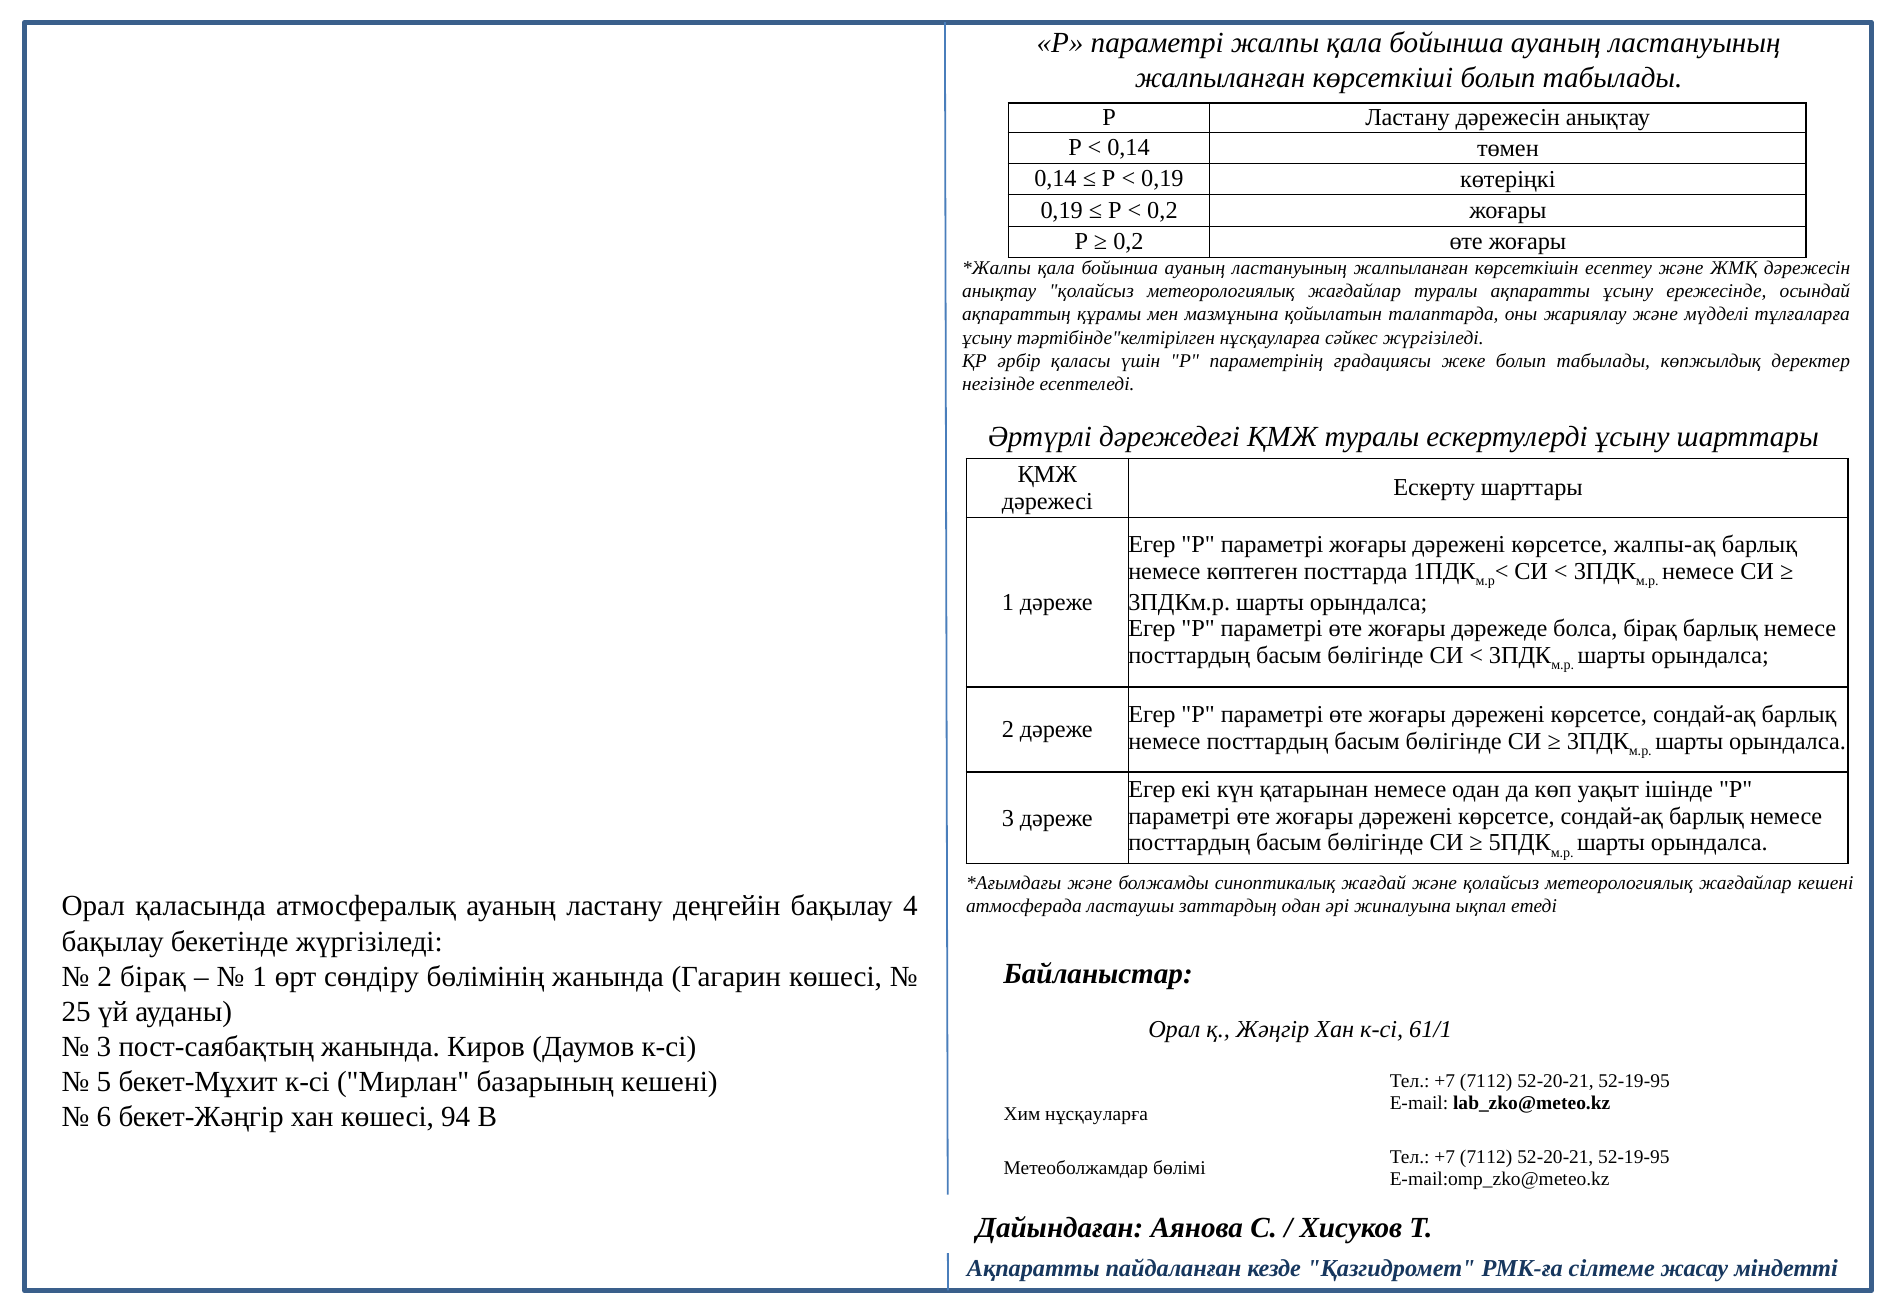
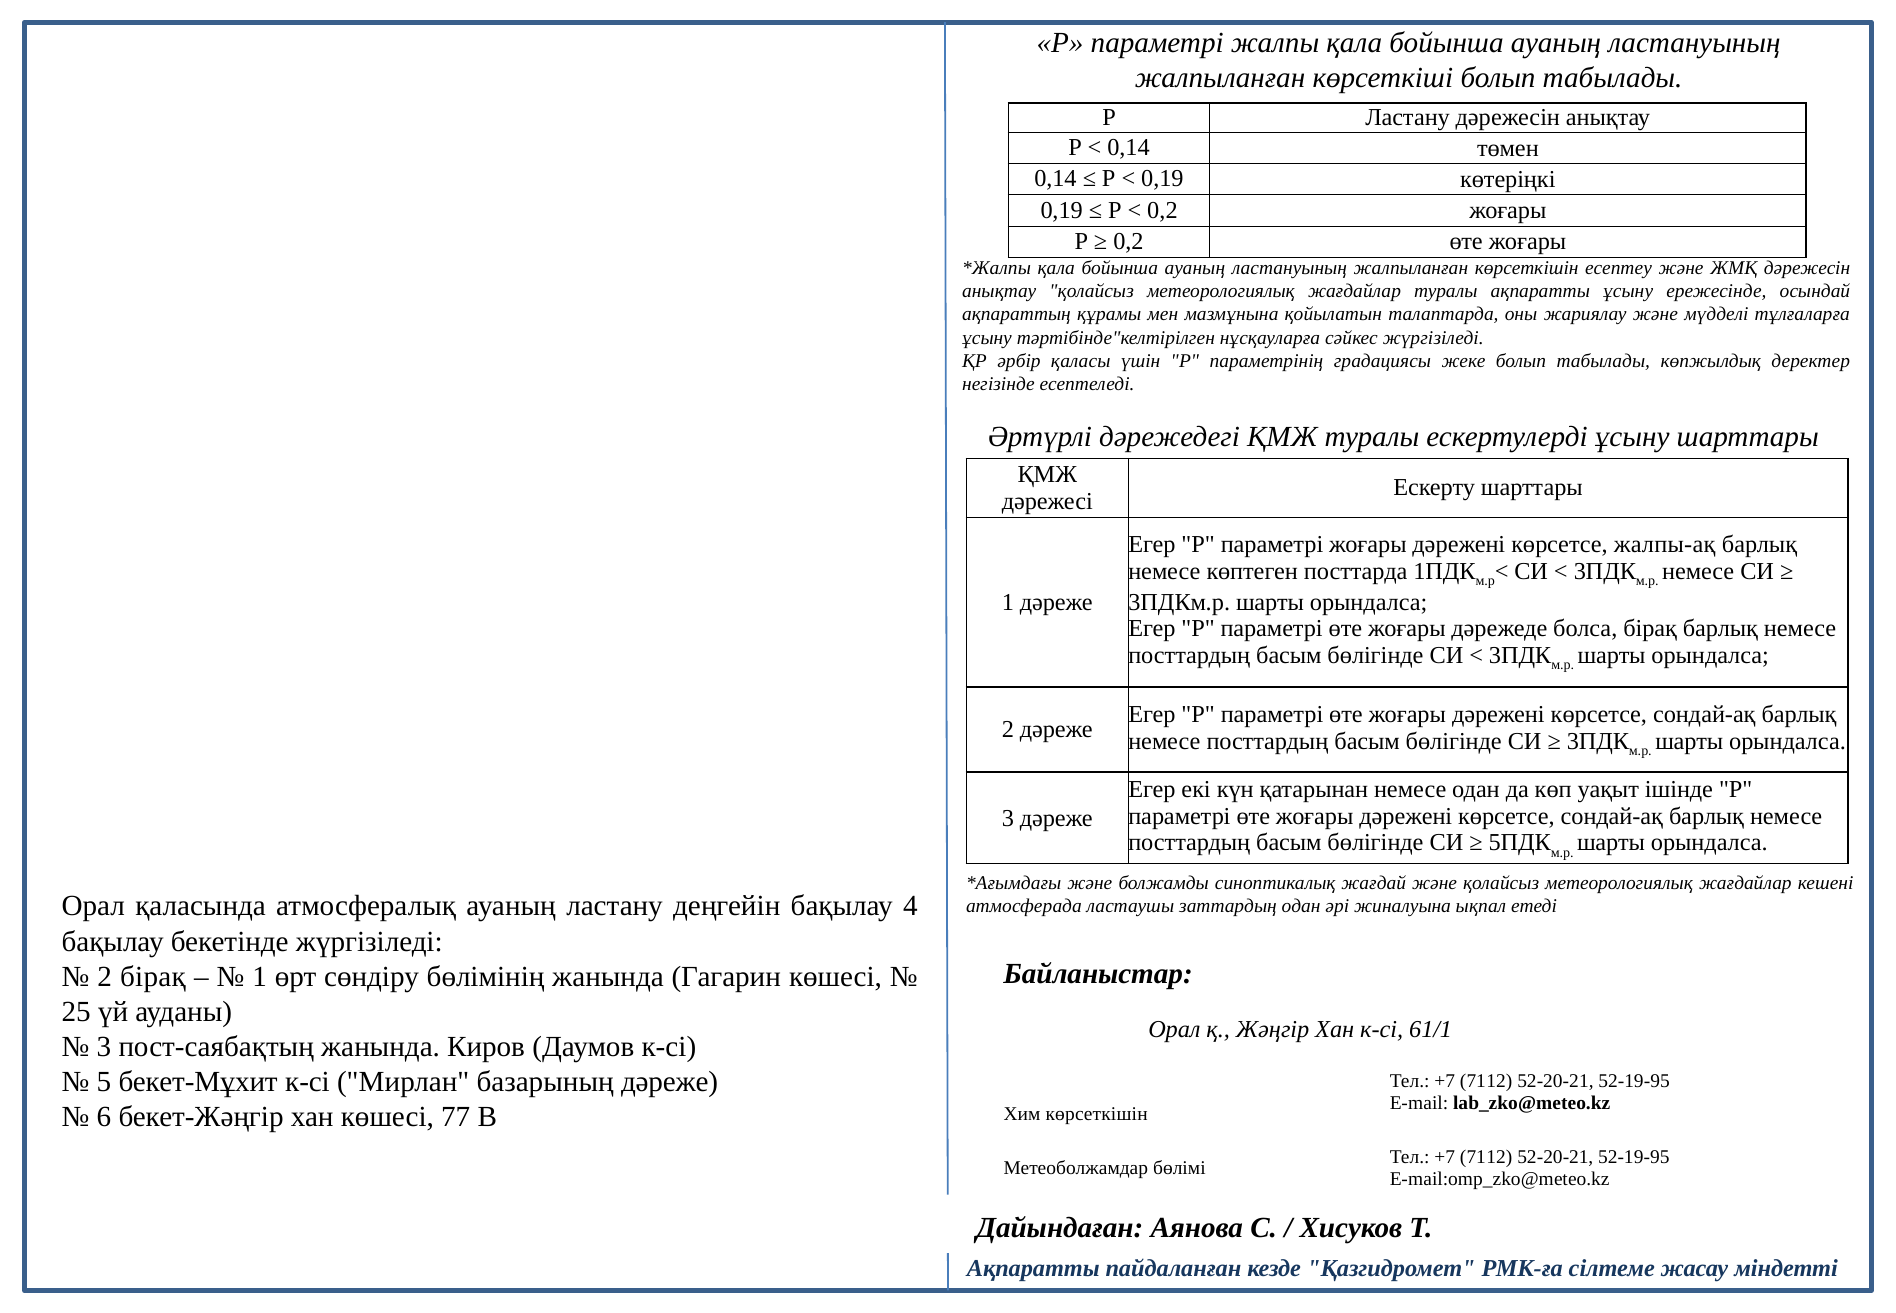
базарының кешені: кешені -> дәреже
94: 94 -> 77
Хим нұсқауларға: нұсқауларға -> көрсеткішін
